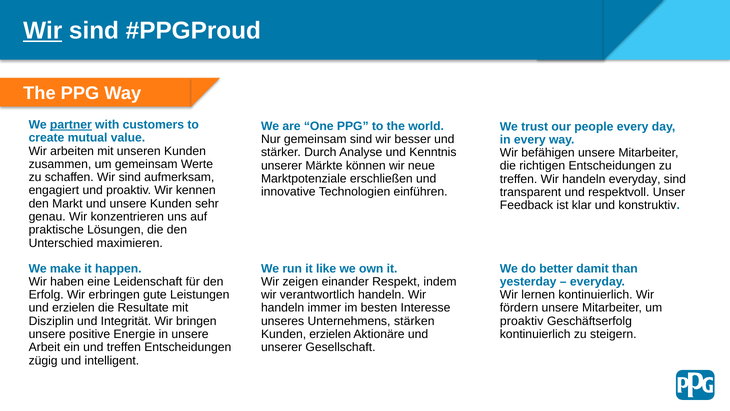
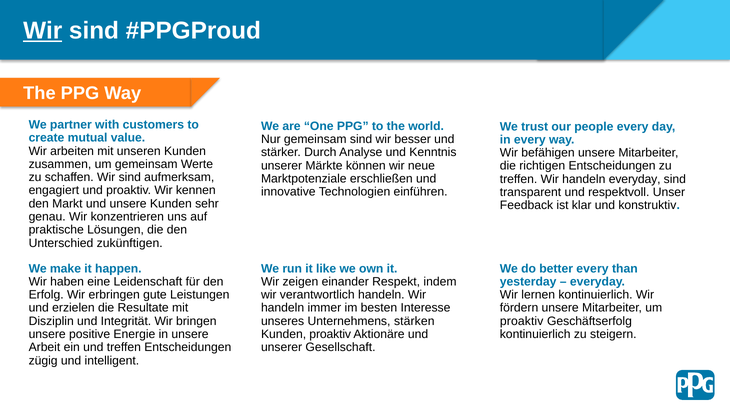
partner underline: present -> none
maximieren: maximieren -> zukünftigen
better damit: damit -> every
Kunden erzielen: erzielen -> proaktiv
